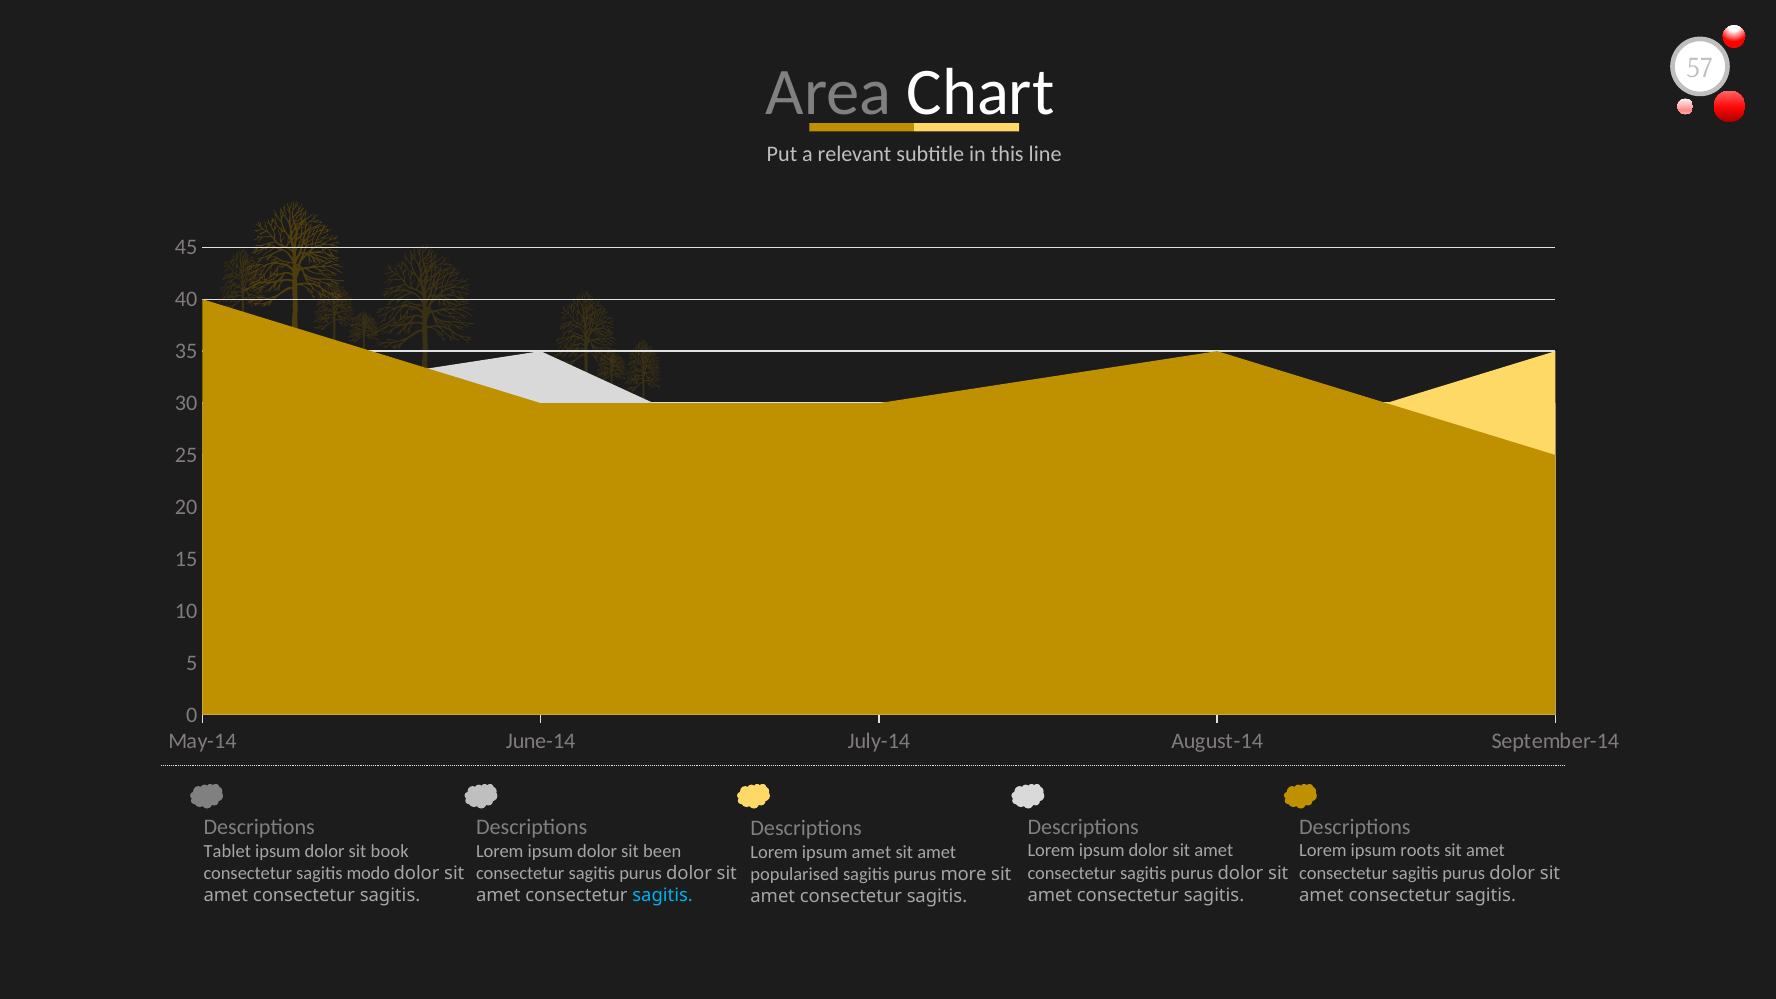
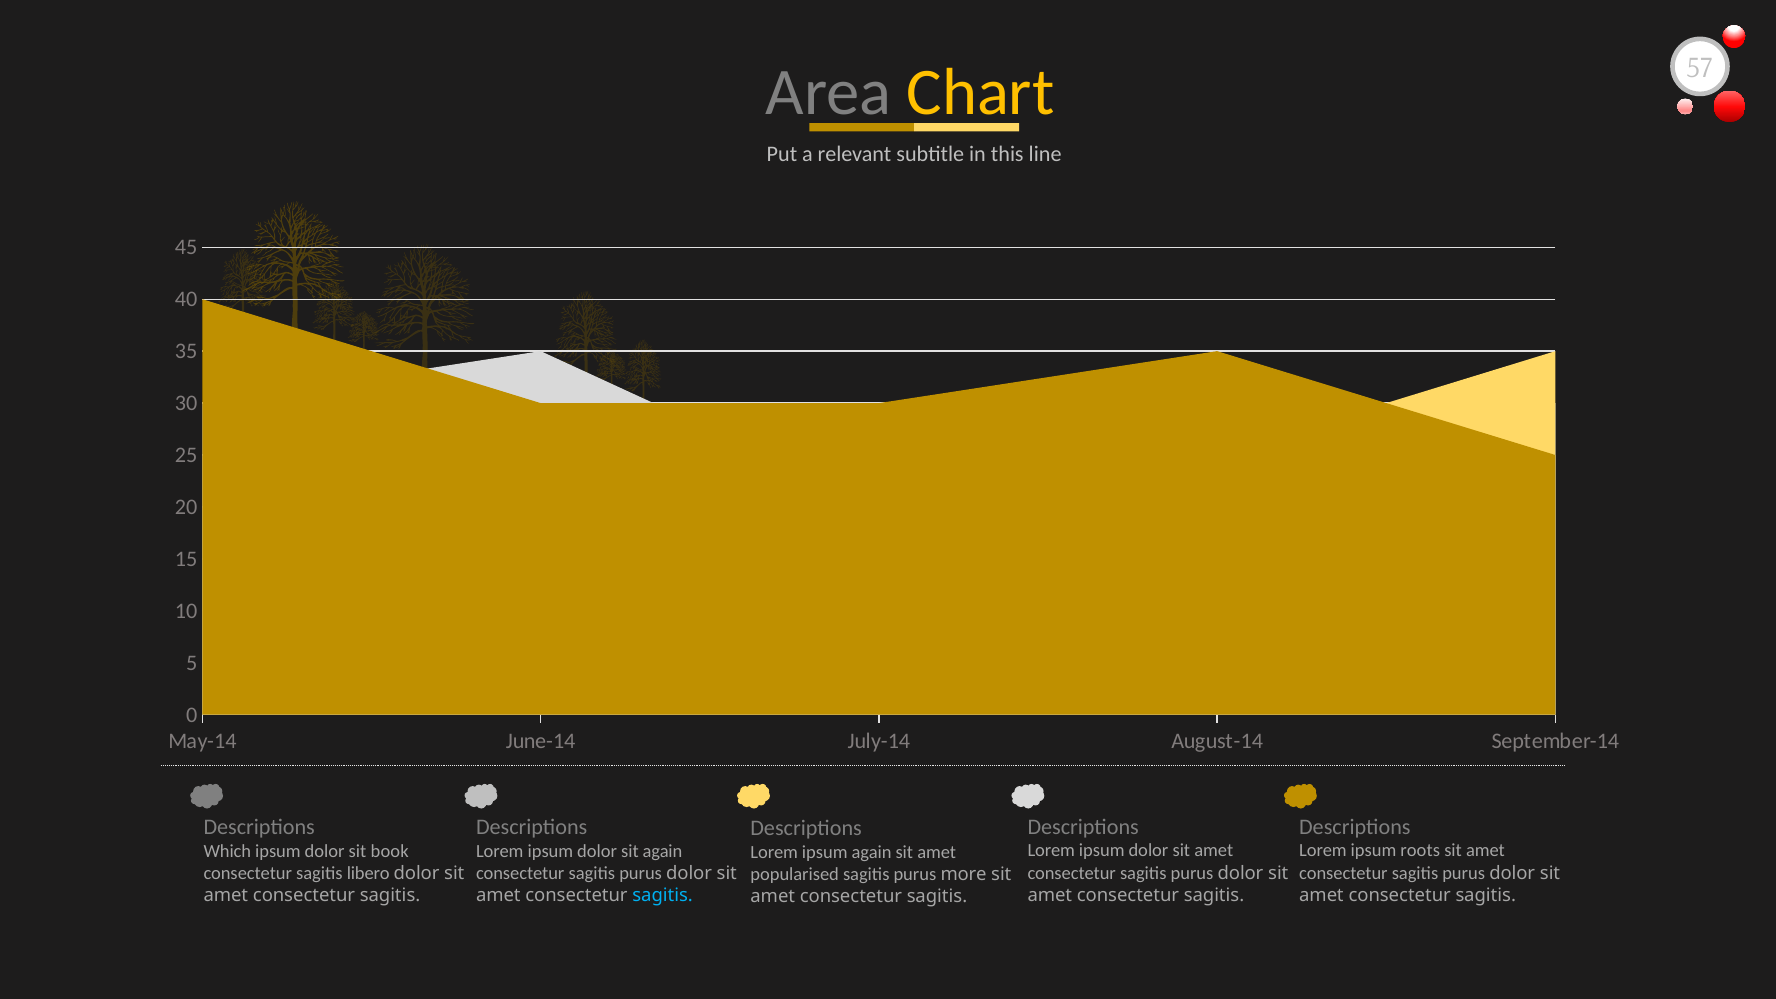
Chart colour: white -> yellow
Tablet: Tablet -> Which
sit been: been -> again
ipsum amet: amet -> again
modo: modo -> libero
